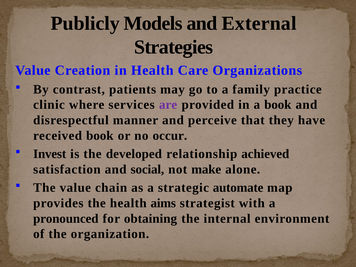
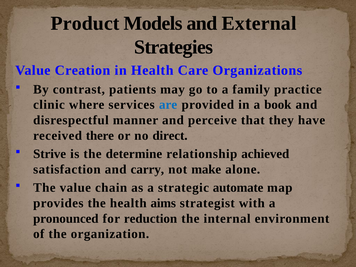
Publicly: Publicly -> Product
are colour: purple -> blue
received book: book -> there
occur: occur -> direct
Invest: Invest -> Strive
developed: developed -> determine
social: social -> carry
obtaining: obtaining -> reduction
